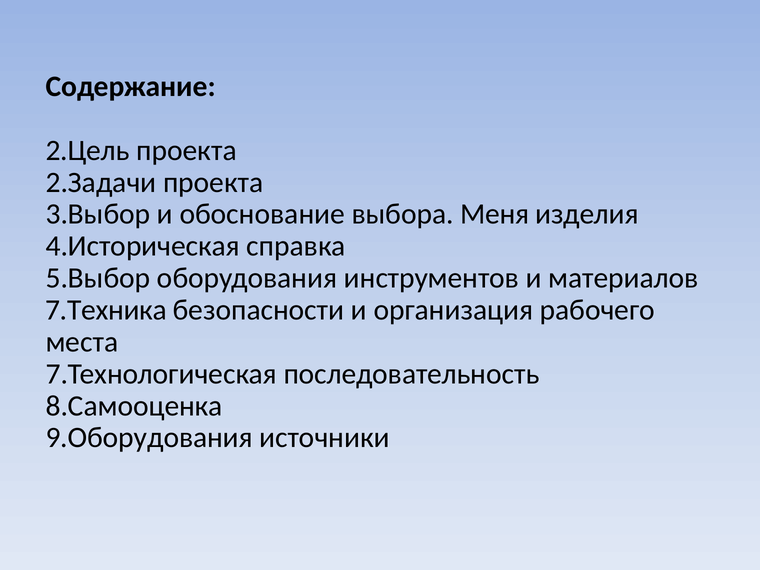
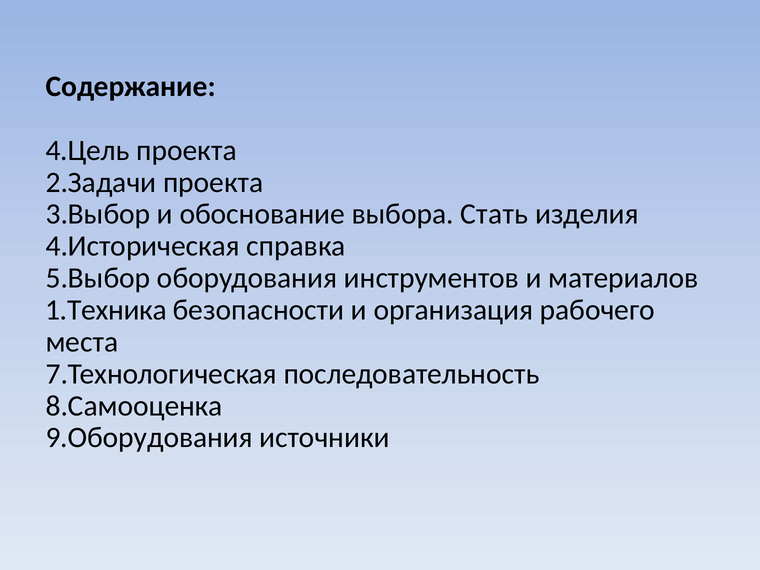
2.Цель: 2.Цель -> 4.Цель
Меня: Меня -> Стать
7.Техника: 7.Техника -> 1.Техника
